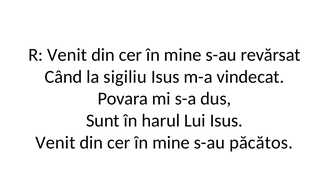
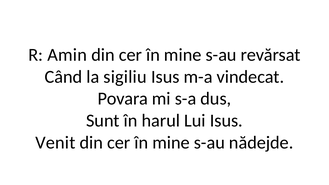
R Venit: Venit -> Amin
păcătos: păcătos -> nădejde
